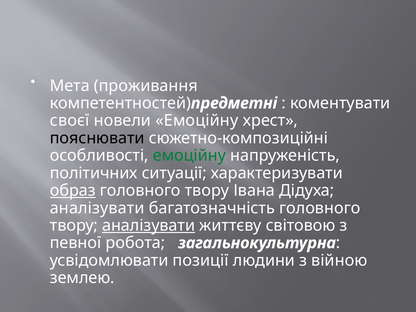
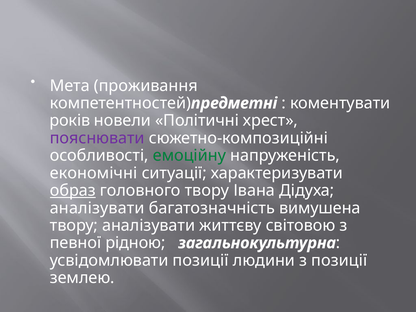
своєї: своєї -> років
новели Емоційну: Емоційну -> Політичні
пояснювати colour: black -> purple
політичних: політичних -> економічні
багатозначність головного: головного -> вимушена
аналізувати at (149, 225) underline: present -> none
робота: робота -> рідною
з війною: війною -> позиції
